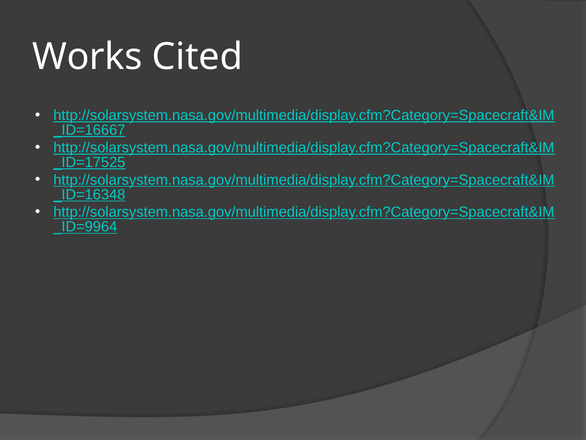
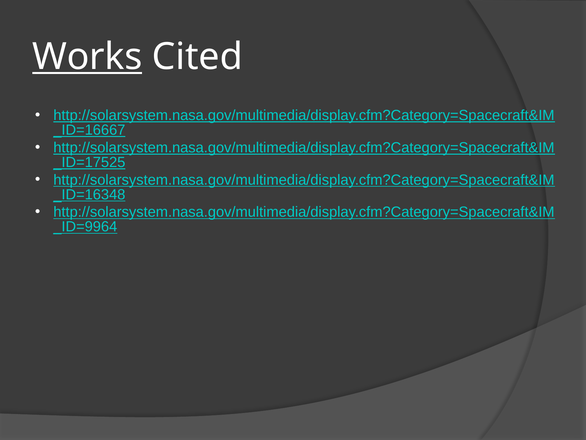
Works underline: none -> present
